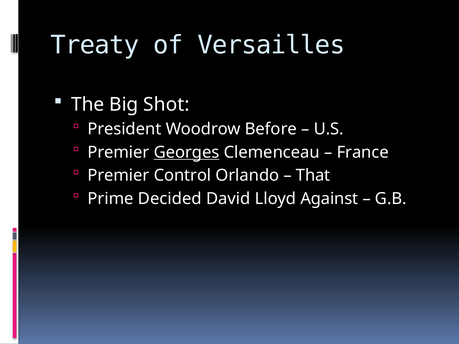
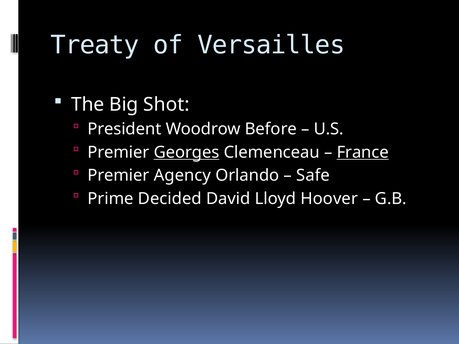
France underline: none -> present
Control: Control -> Agency
That: That -> Safe
Against: Against -> Hoover
